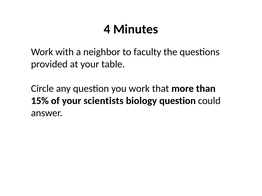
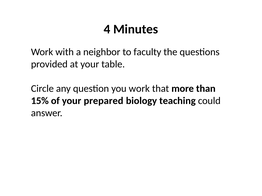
scientists: scientists -> prepared
biology question: question -> teaching
